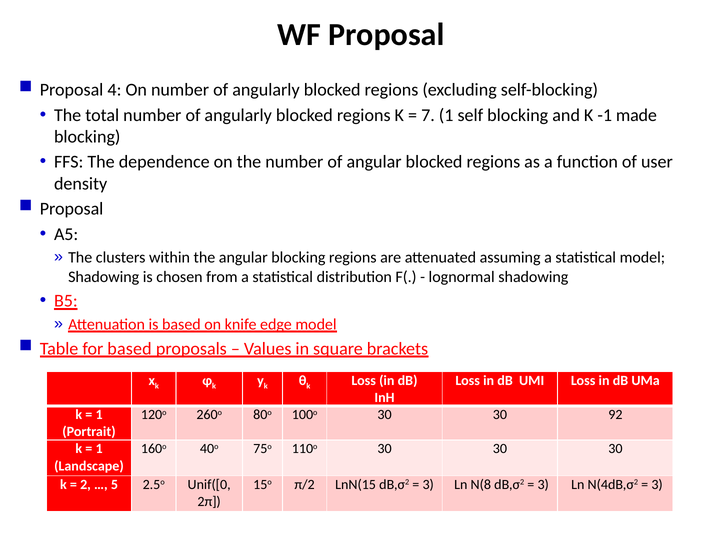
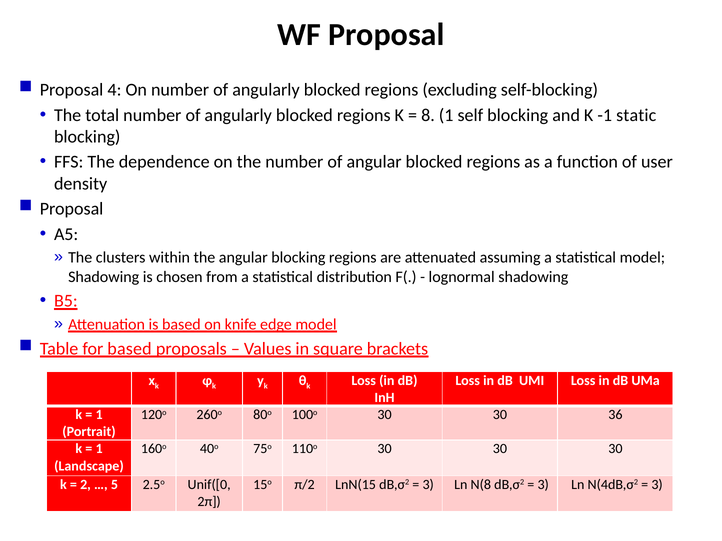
7: 7 -> 8
made: made -> static
92: 92 -> 36
